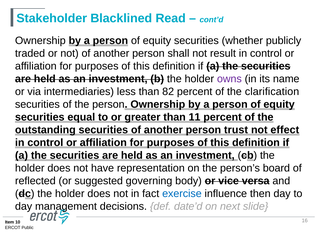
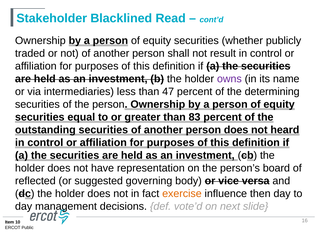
82: 82 -> 47
clarification: clarification -> determining
11: 11 -> 83
person trust: trust -> does
effect: effect -> heard
exercise colour: blue -> orange
date’d: date’d -> vote’d
